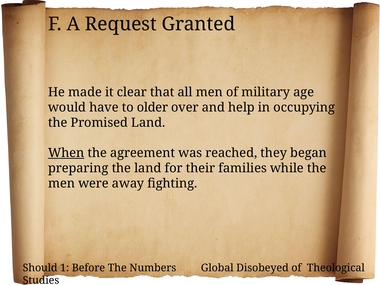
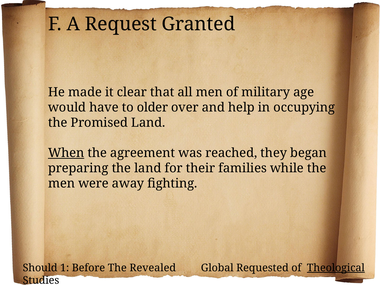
Numbers: Numbers -> Revealed
Disobeyed: Disobeyed -> Requested
Theological underline: none -> present
